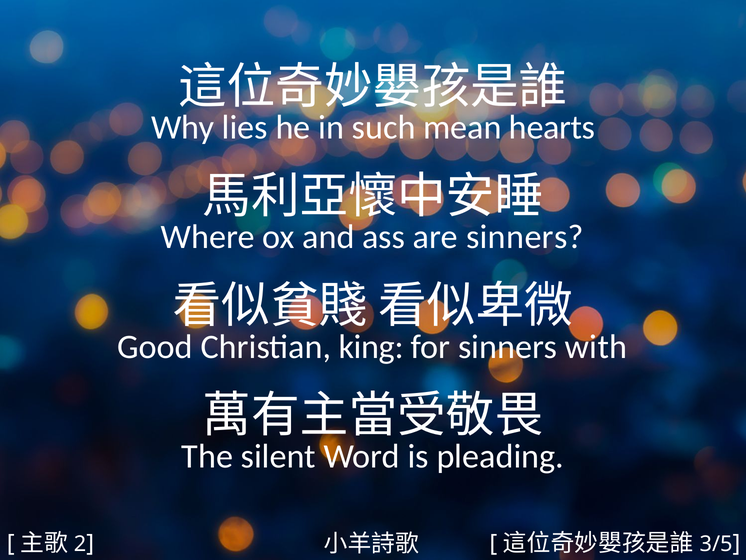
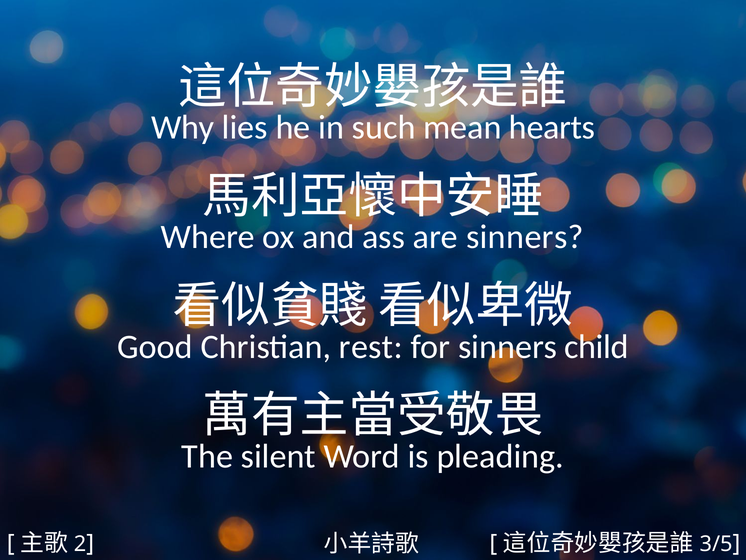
king: king -> rest
with: with -> child
